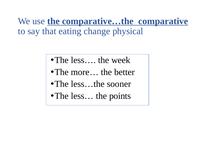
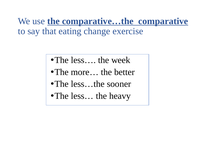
physical: physical -> exercise
points: points -> heavy
